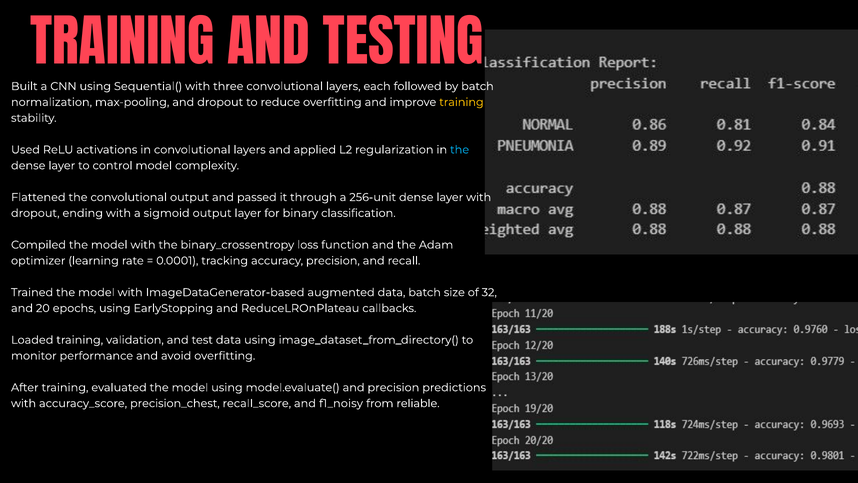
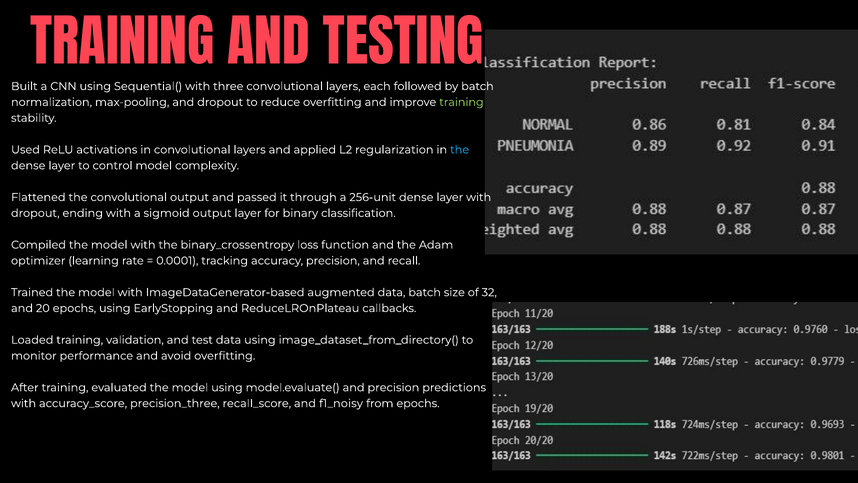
training at (461, 102) colour: yellow -> light green
precision_chest: precision_chest -> precision_three
from reliable: reliable -> epochs
